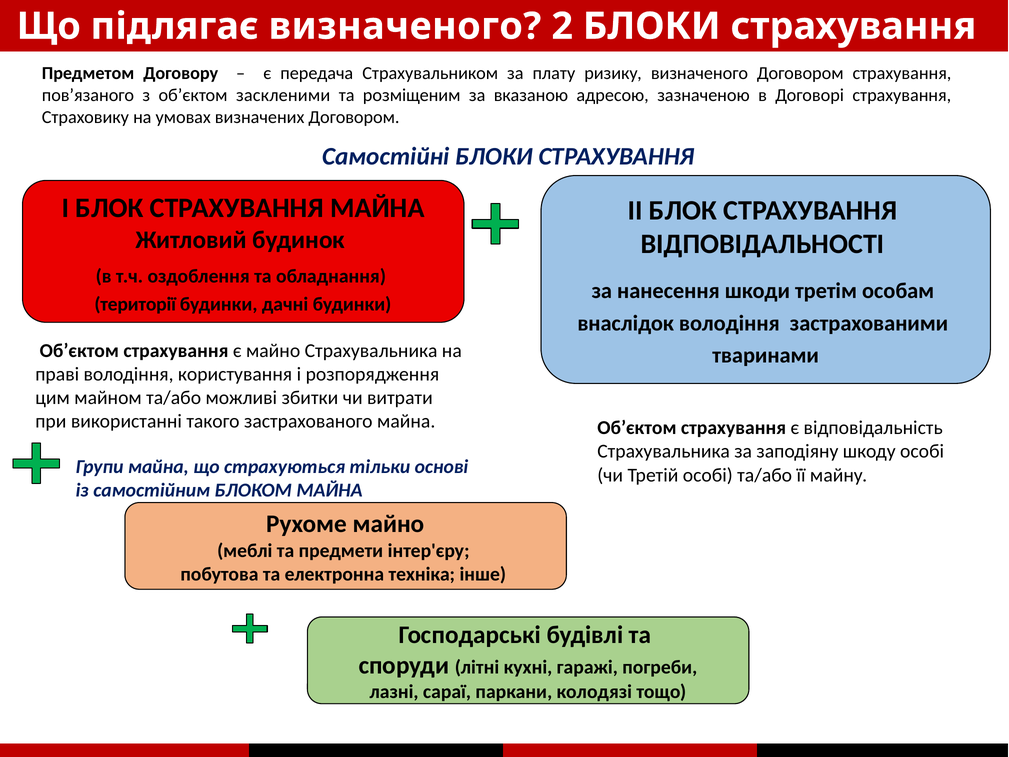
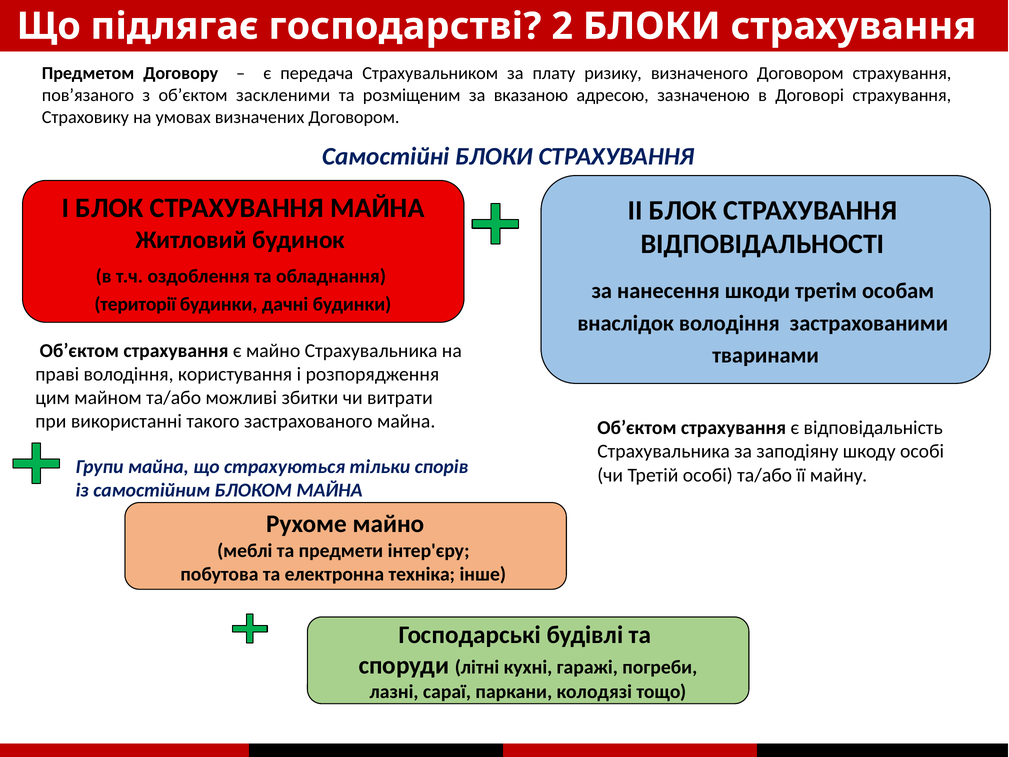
підлягає визначеного: визначеного -> господарстві
основі: основі -> спорів
